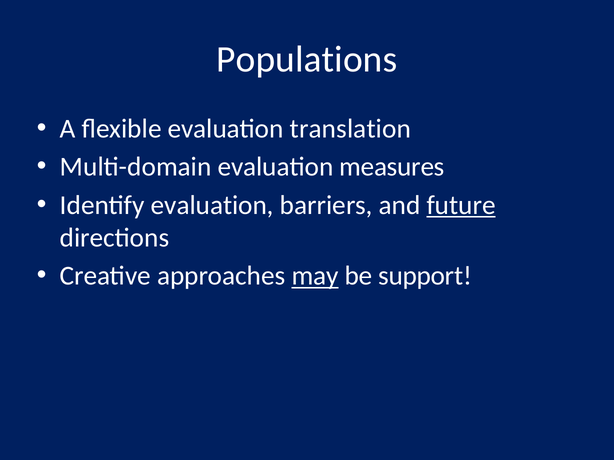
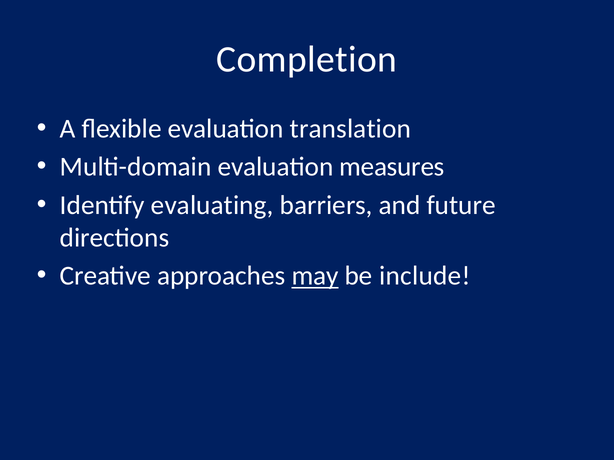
Populations: Populations -> Completion
Identify evaluation: evaluation -> evaluating
future underline: present -> none
support: support -> include
